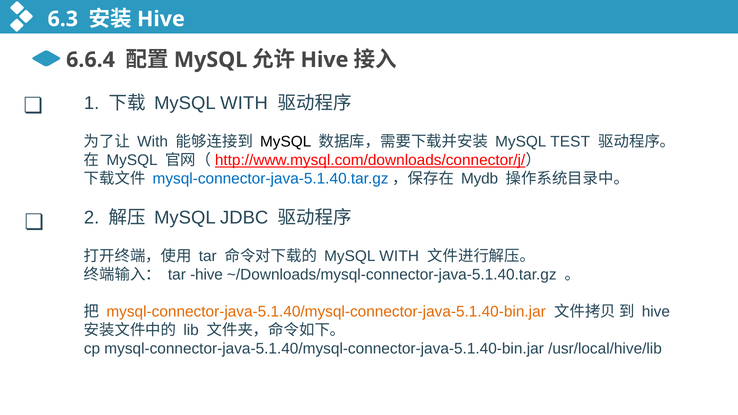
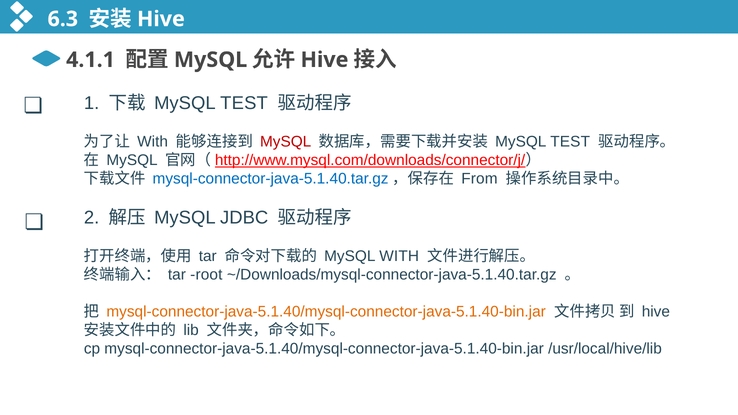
6.6.4: 6.6.4 -> 4.1.1
WITH at (244, 103): WITH -> TEST
MySQL at (286, 142) colour: black -> red
Mydb: Mydb -> From
tar hive: hive -> root
